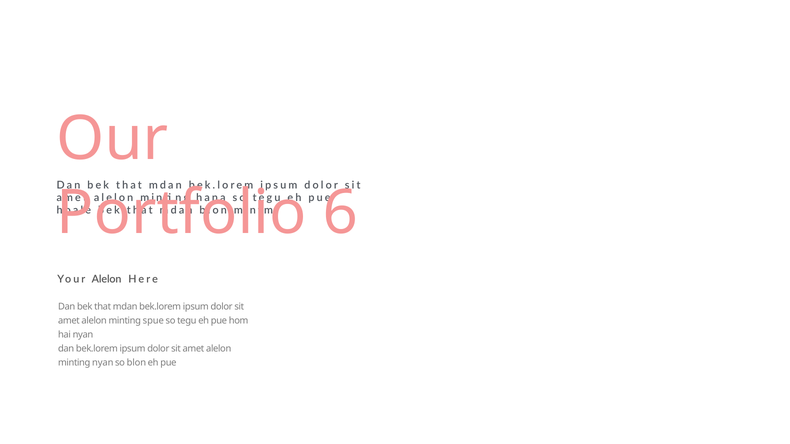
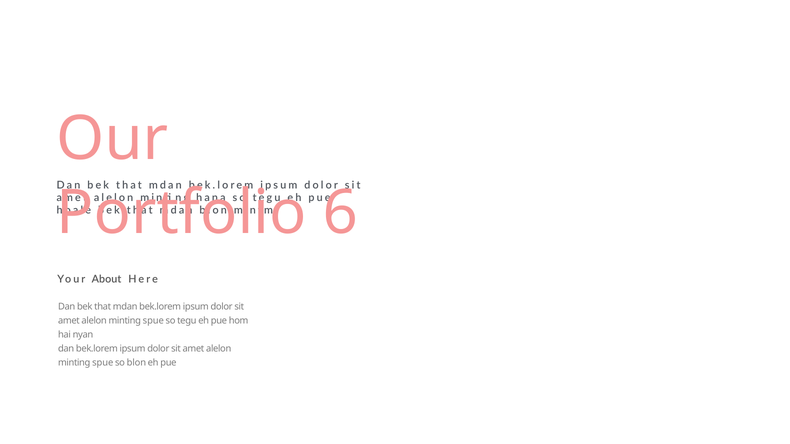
Your Alelon: Alelon -> About
nyan at (103, 363): nyan -> spue
